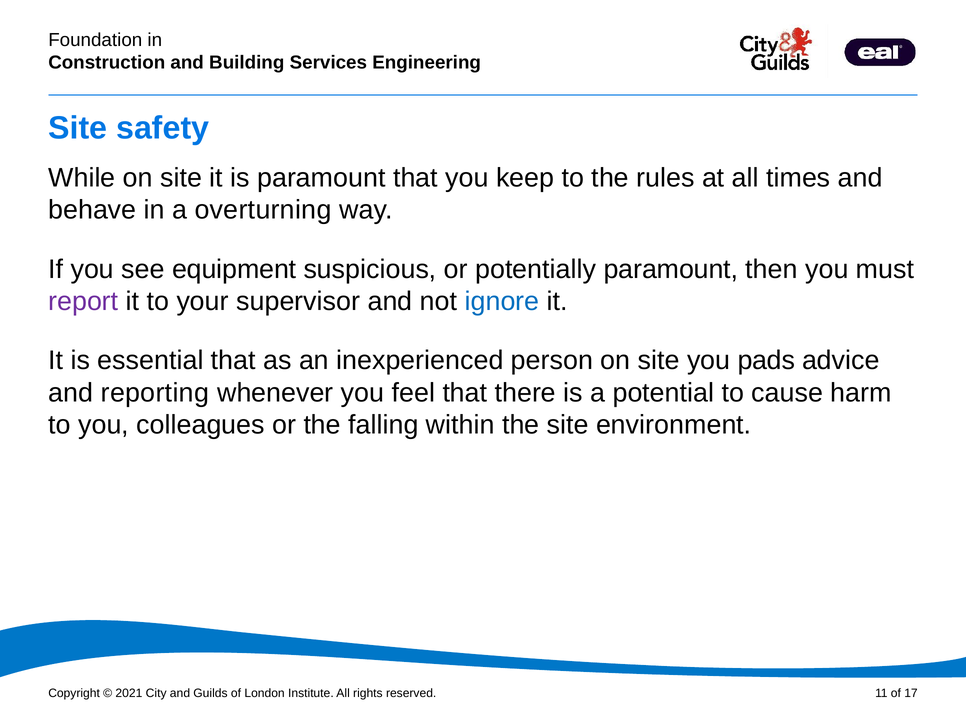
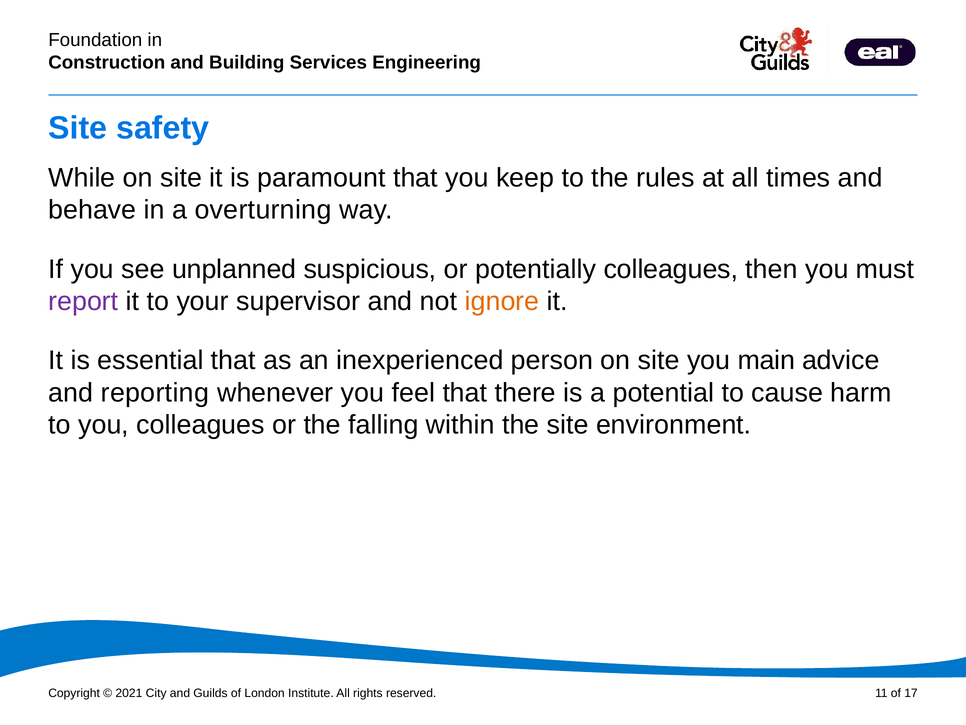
equipment: equipment -> unplanned
potentially paramount: paramount -> colleagues
ignore colour: blue -> orange
pads: pads -> main
